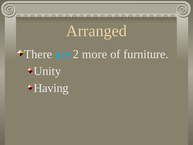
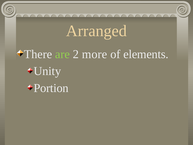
are colour: light blue -> light green
furniture: furniture -> elements
Having: Having -> Portion
